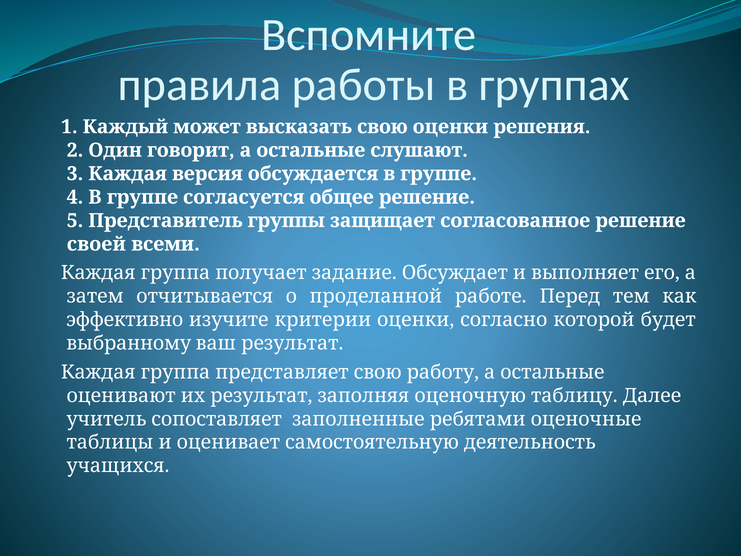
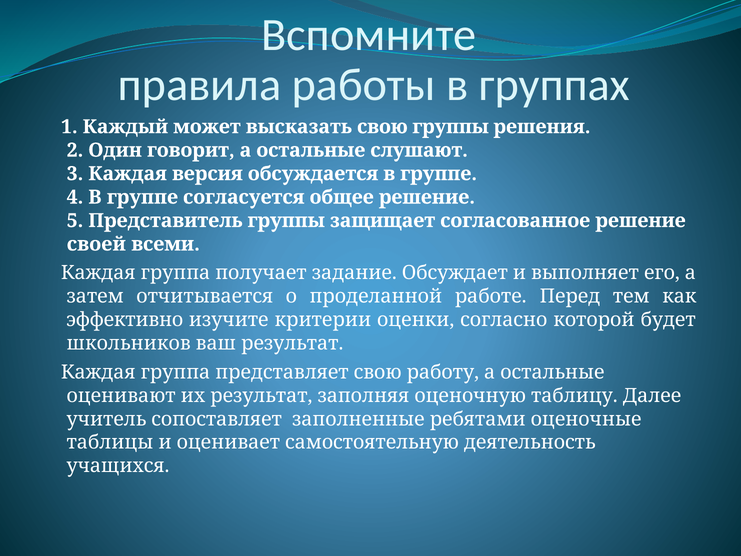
свою оценки: оценки -> группы
выбранному: выбранному -> школьников
